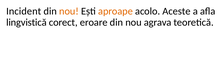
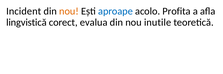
aproape colour: orange -> blue
Aceste: Aceste -> Profita
eroare: eroare -> evalua
agrava: agrava -> inutile
